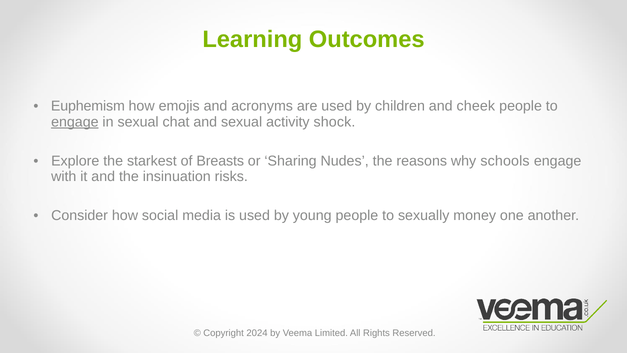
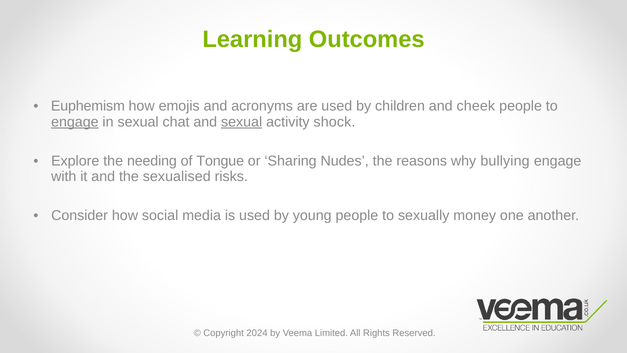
sexual at (242, 122) underline: none -> present
starkest: starkest -> needing
Breasts: Breasts -> Tongue
schools: schools -> bullying
insinuation: insinuation -> sexualised
